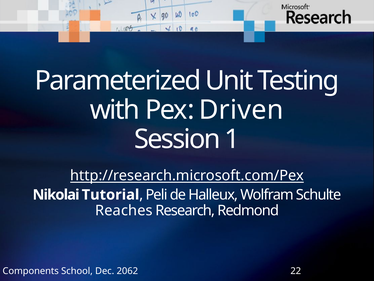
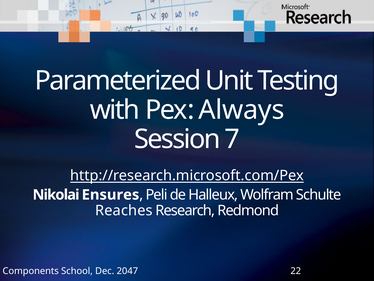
Driven: Driven -> Always
1: 1 -> 7
Tutorial: Tutorial -> Ensures
2062: 2062 -> 2047
